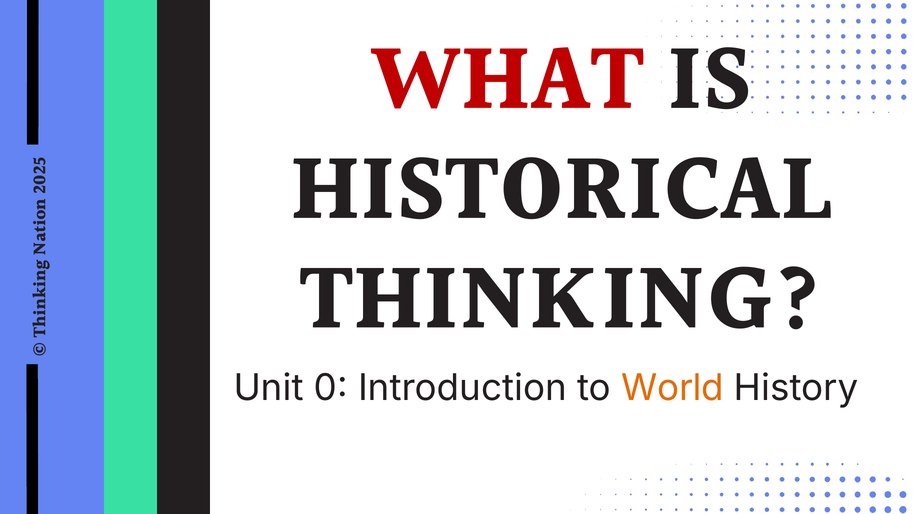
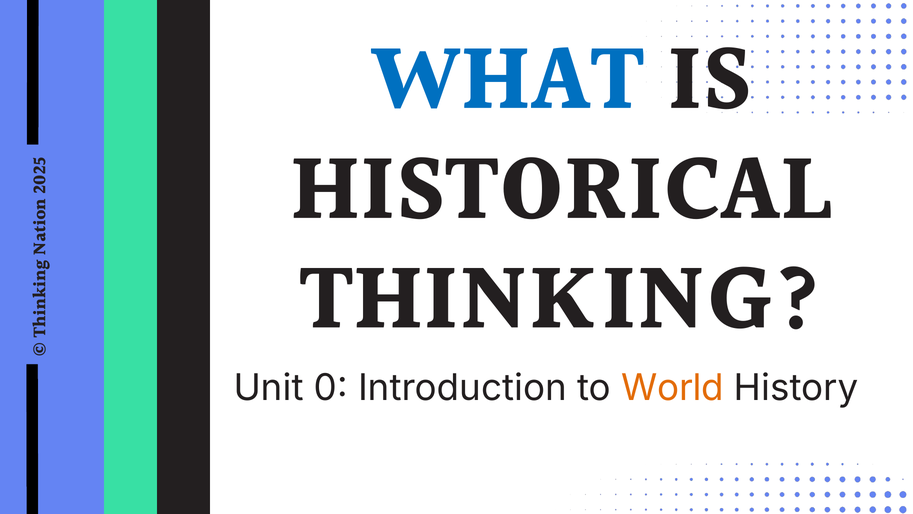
WHAT colour: red -> blue
